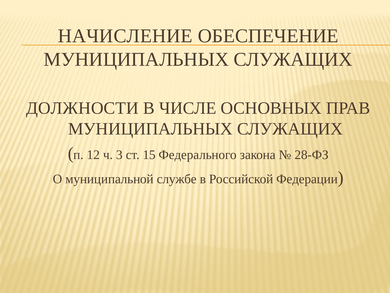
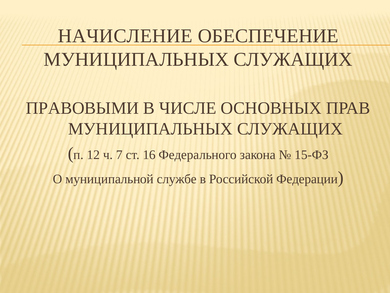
ДОЛЖНОСТИ: ДОЛЖНОСТИ -> ПРАВОВЫМИ
3: 3 -> 7
15: 15 -> 16
28-ФЗ: 28-ФЗ -> 15-ФЗ
